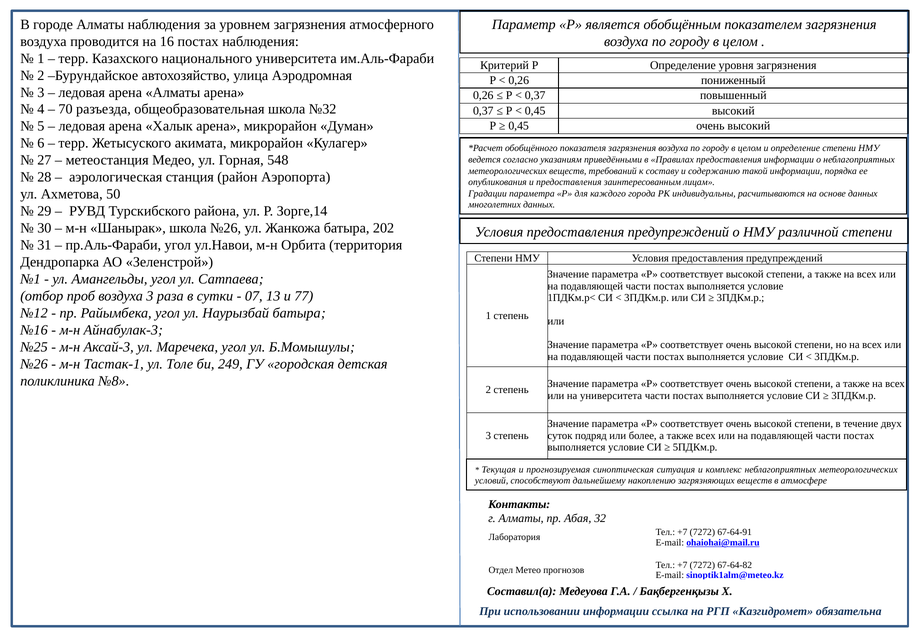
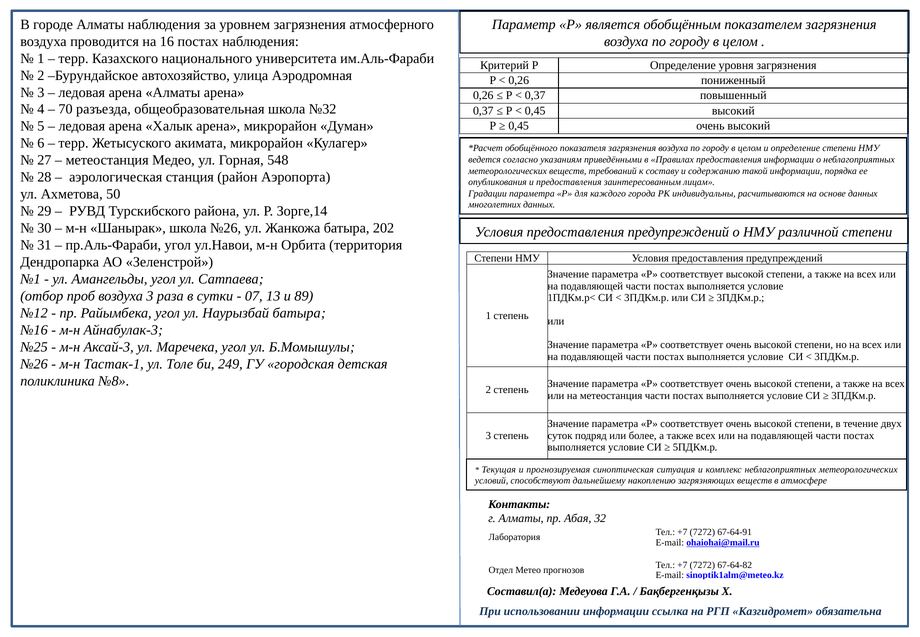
77: 77 -> 89
на университета: университета -> метеостанция
